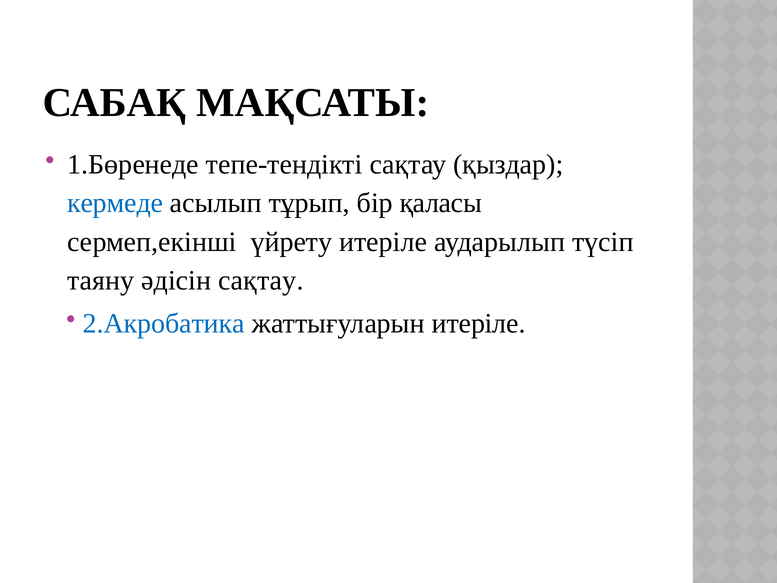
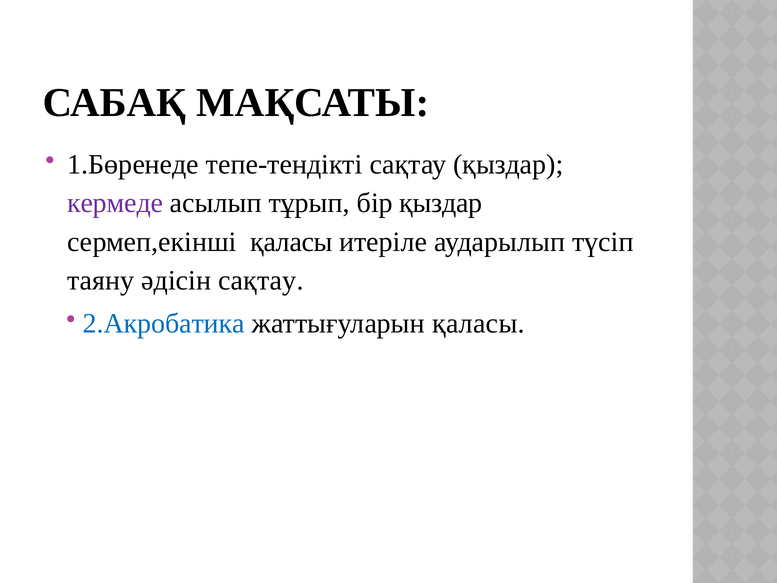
кермеде colour: blue -> purple
бір қаласы: қаласы -> қыздар
сермеп,екінші үйрету: үйрету -> қаласы
жаттығуларын итеріле: итеріле -> қаласы
